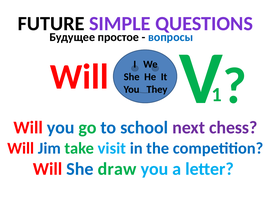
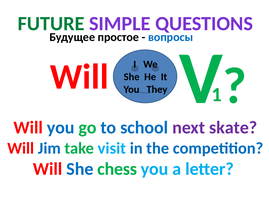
FUTURE colour: black -> green
chess: chess -> skate
draw: draw -> chess
